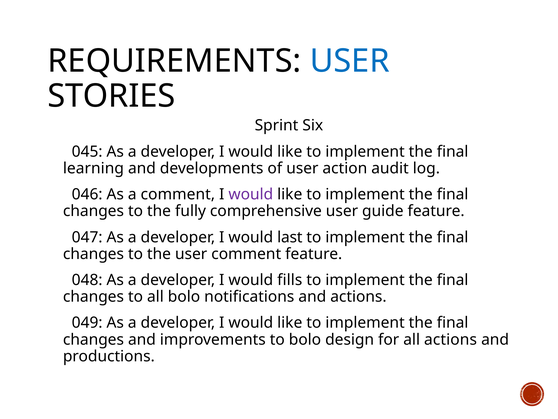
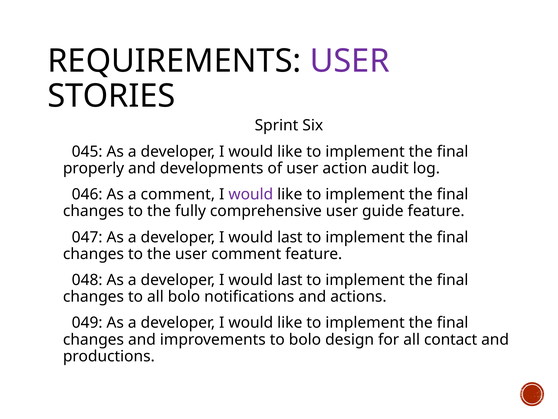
USER at (350, 61) colour: blue -> purple
learning: learning -> properly
fills at (290, 280): fills -> last
all actions: actions -> contact
